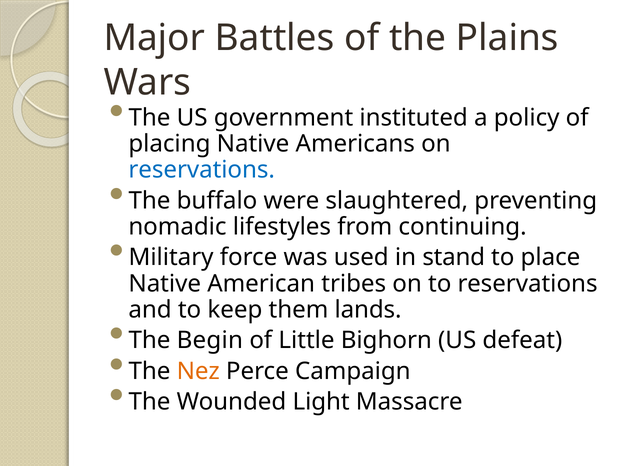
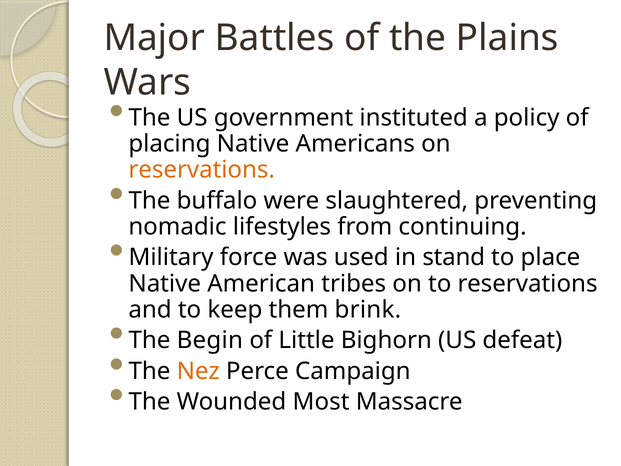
reservations at (202, 170) colour: blue -> orange
lands: lands -> brink
Light: Light -> Most
